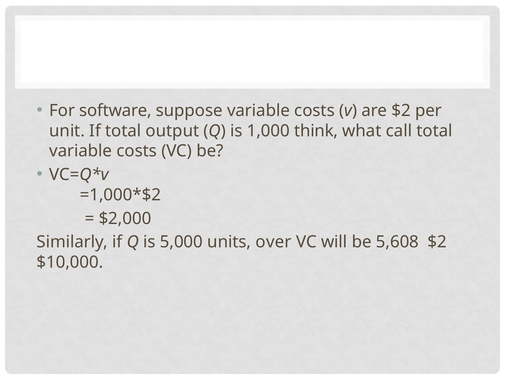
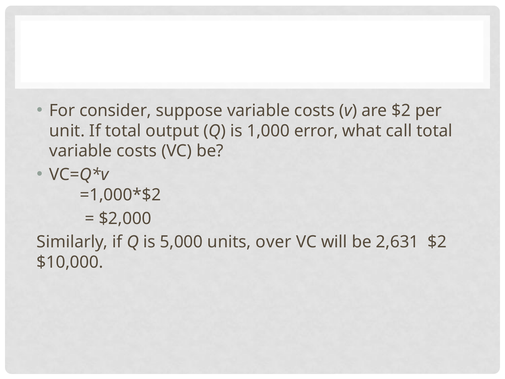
software: software -> consider
think: think -> error
5,608: 5,608 -> 2,631
